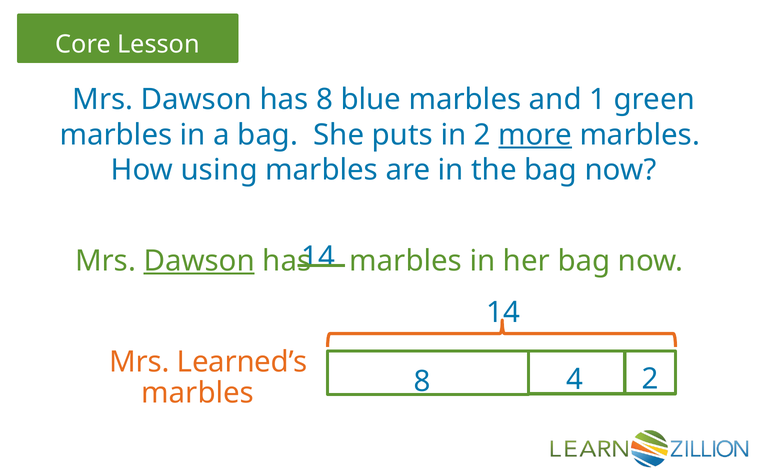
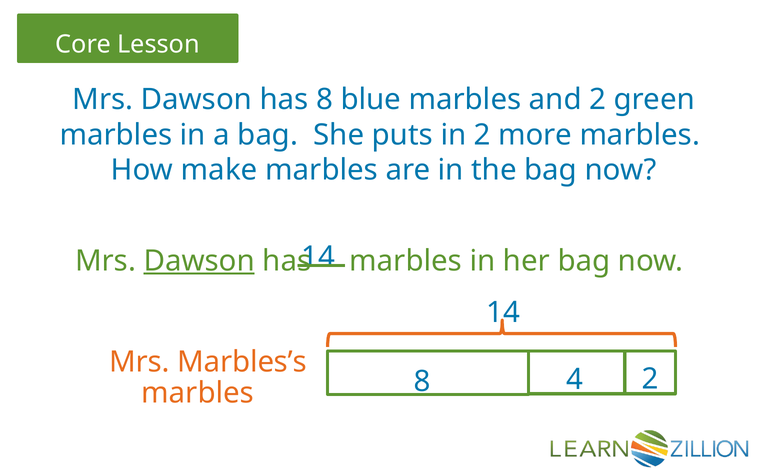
and 1: 1 -> 2
more underline: present -> none
using: using -> make
Learned’s: Learned’s -> Marbles’s
